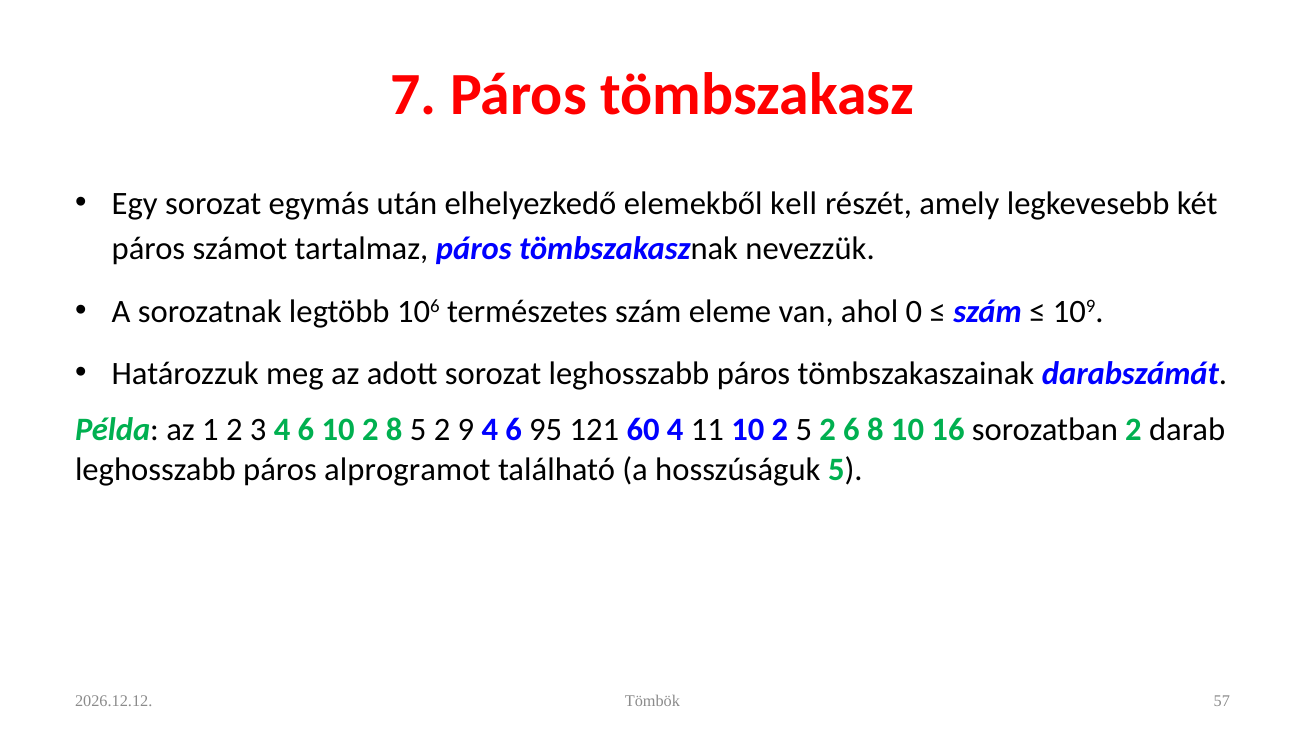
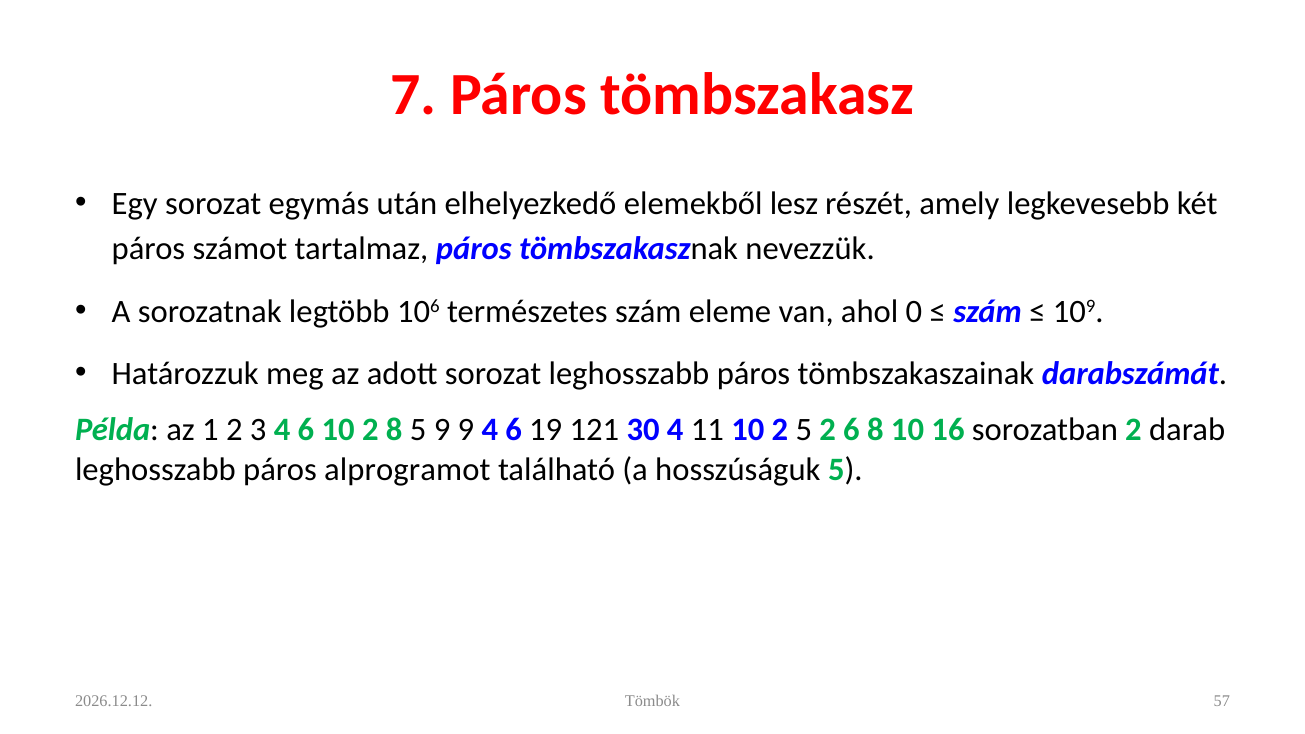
kell: kell -> lesz
8 5 2: 2 -> 9
95: 95 -> 19
60: 60 -> 30
